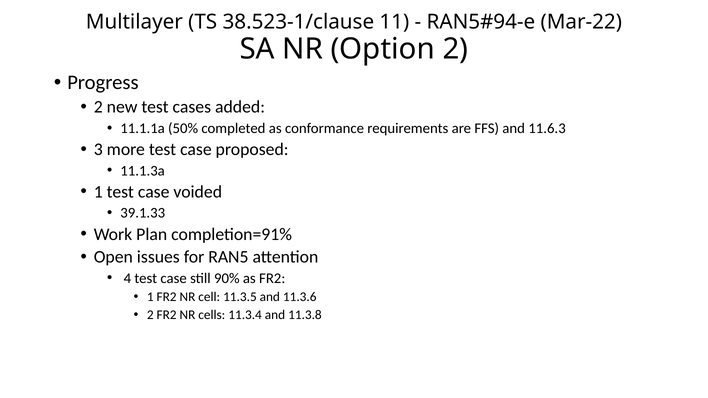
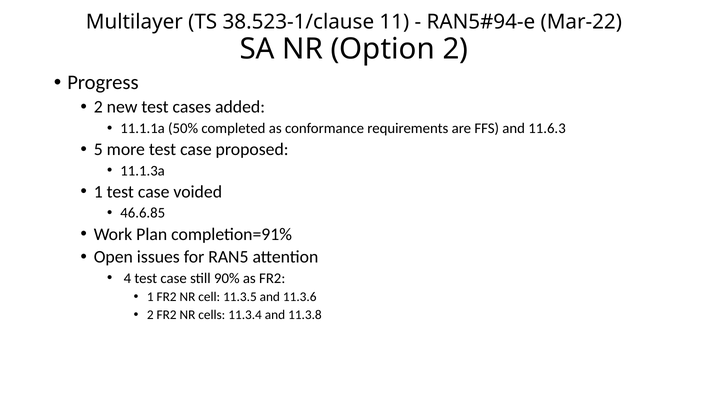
3: 3 -> 5
39.1.33: 39.1.33 -> 46.6.85
